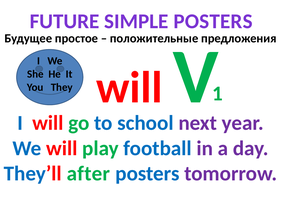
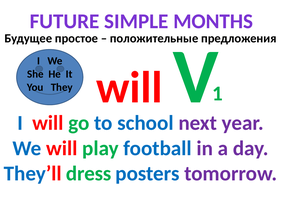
SIMPLE POSTERS: POSTERS -> MONTHS
after: after -> dress
